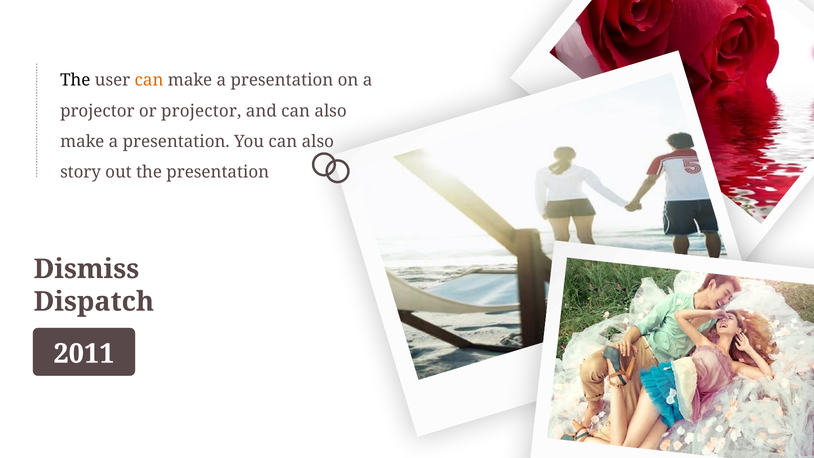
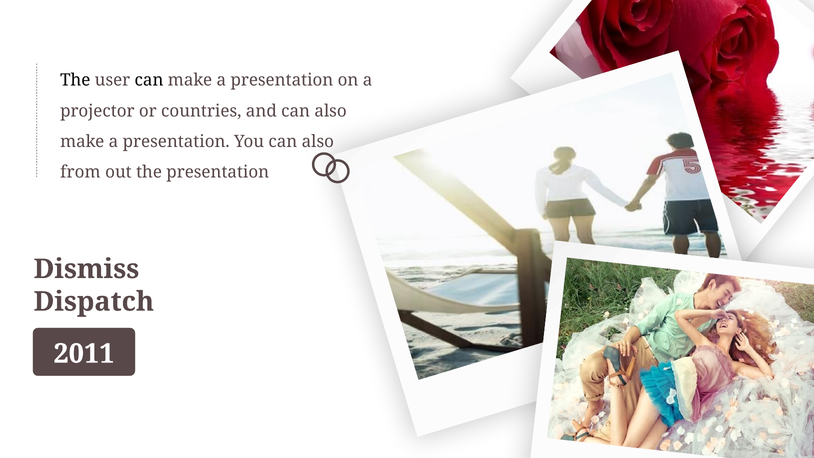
can at (149, 80) colour: orange -> black
or projector: projector -> countries
story: story -> from
